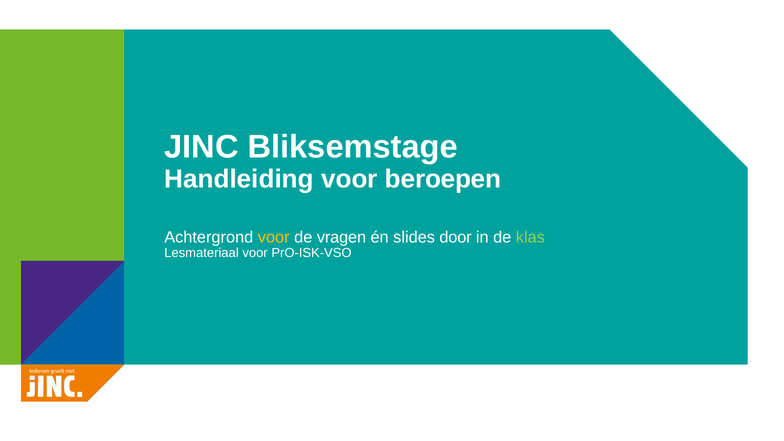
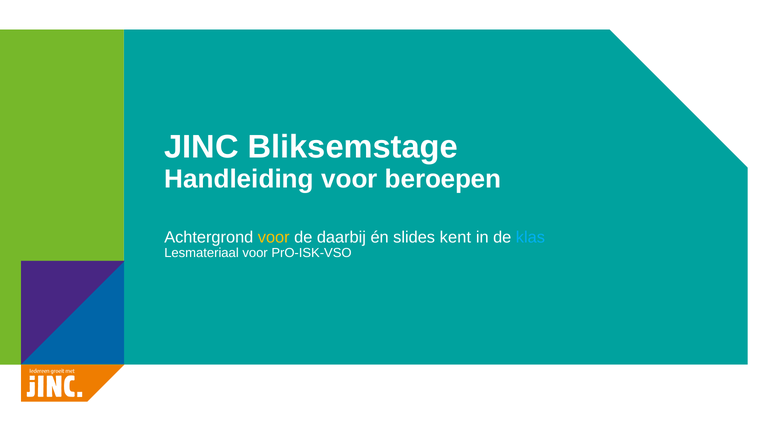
vragen: vragen -> daarbij
door: door -> kent
klas colour: light green -> light blue
